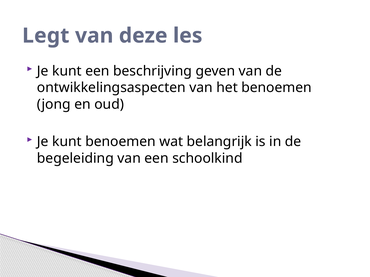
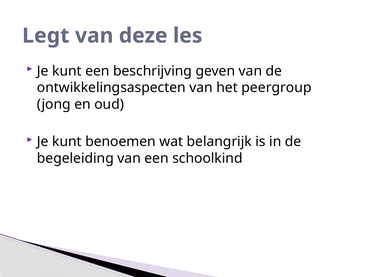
het benoemen: benoemen -> peergroup
